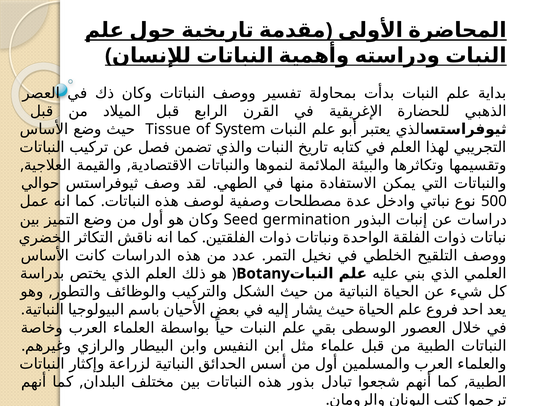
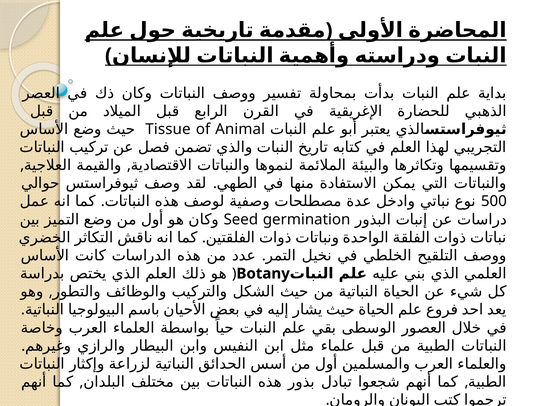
System: System -> Animal
